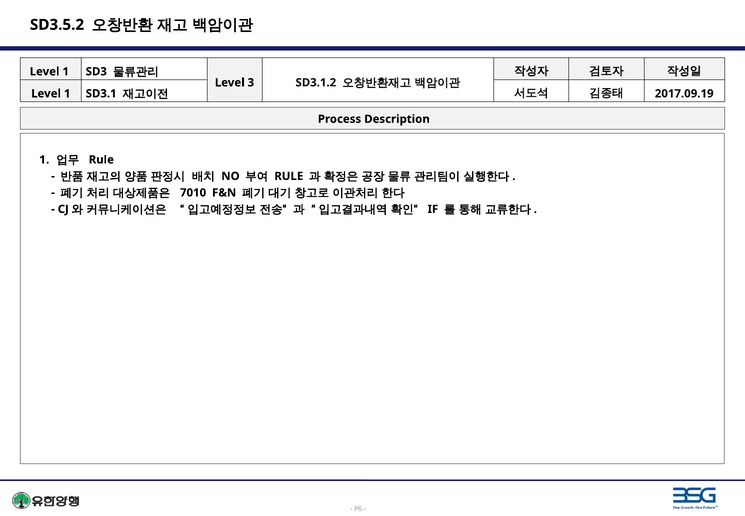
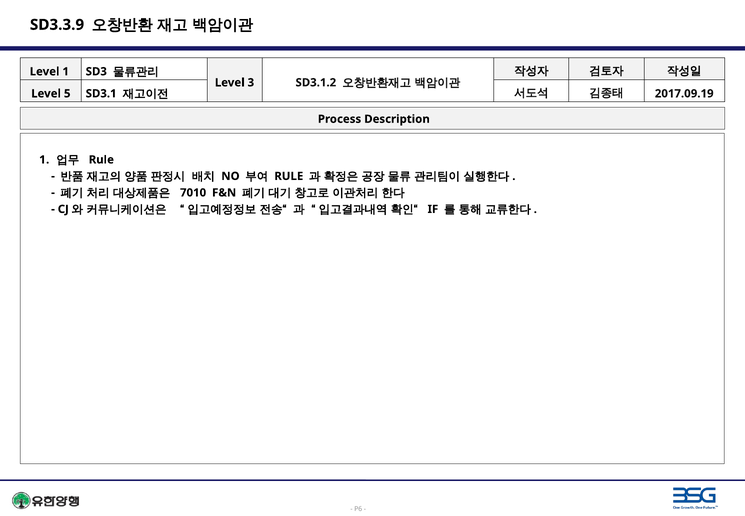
SD3.5.2: SD3.5.2 -> SD3.3.9
1 at (67, 94): 1 -> 5
